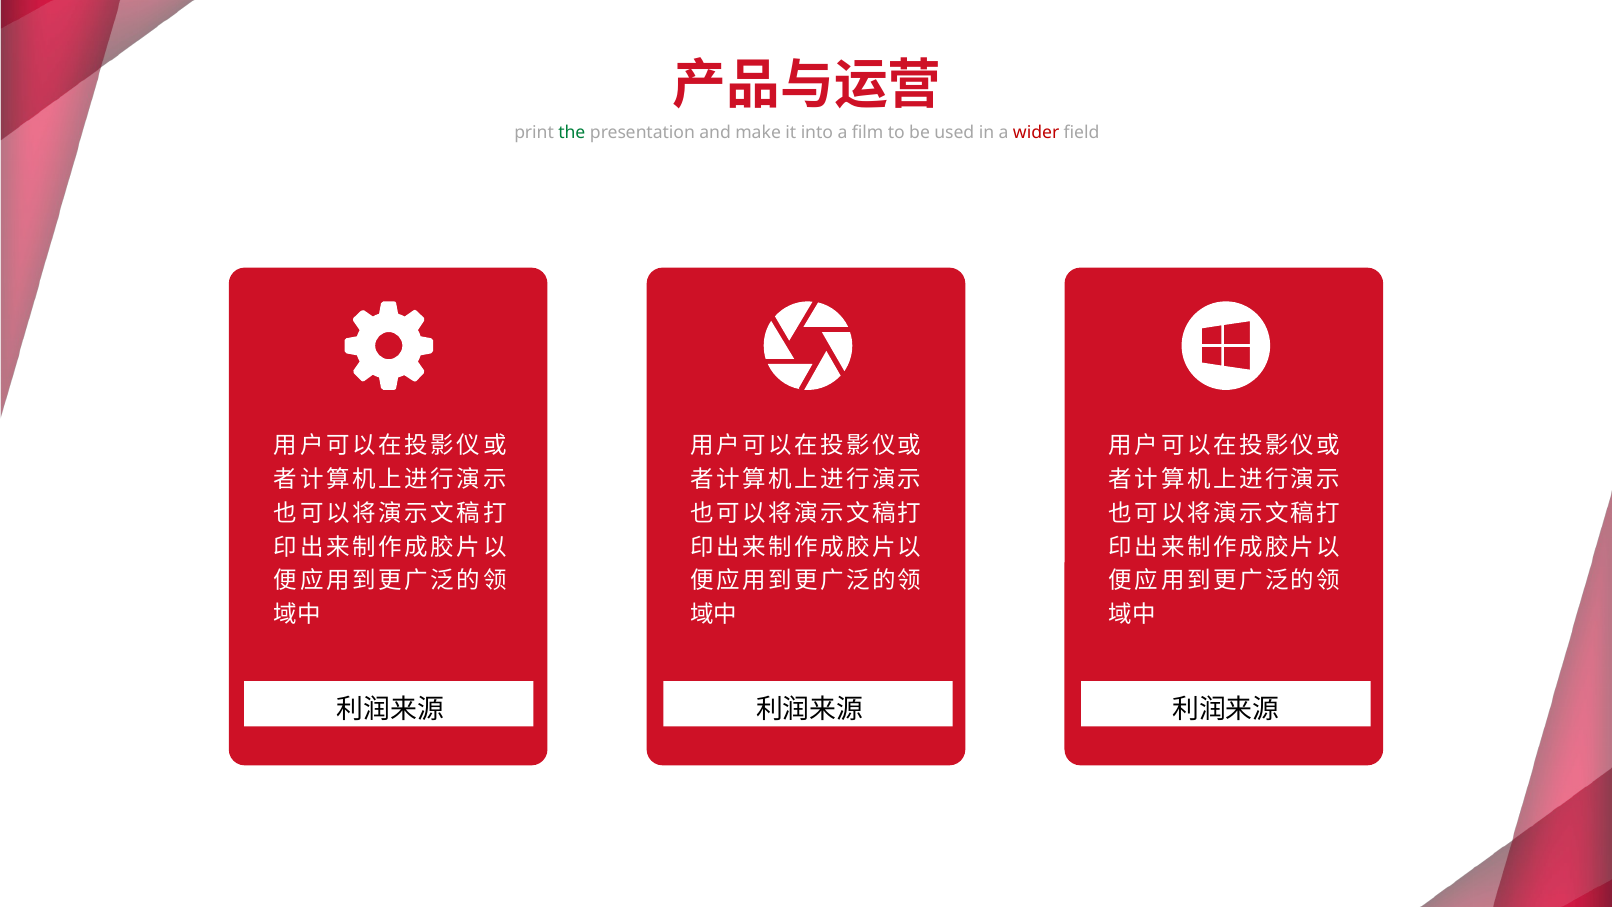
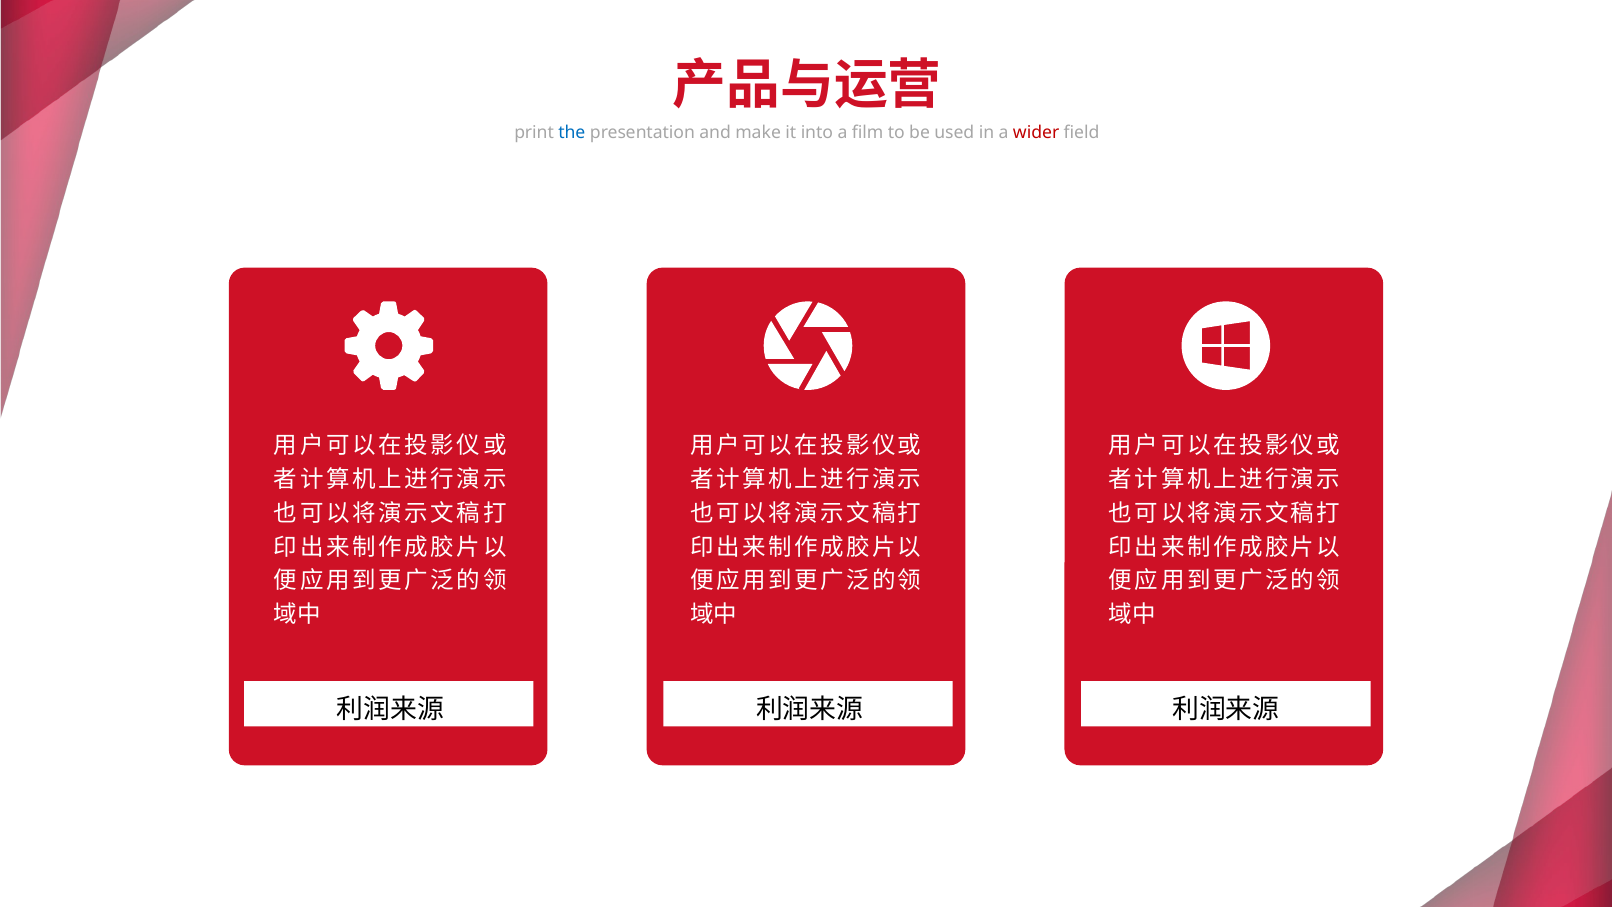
the colour: green -> blue
